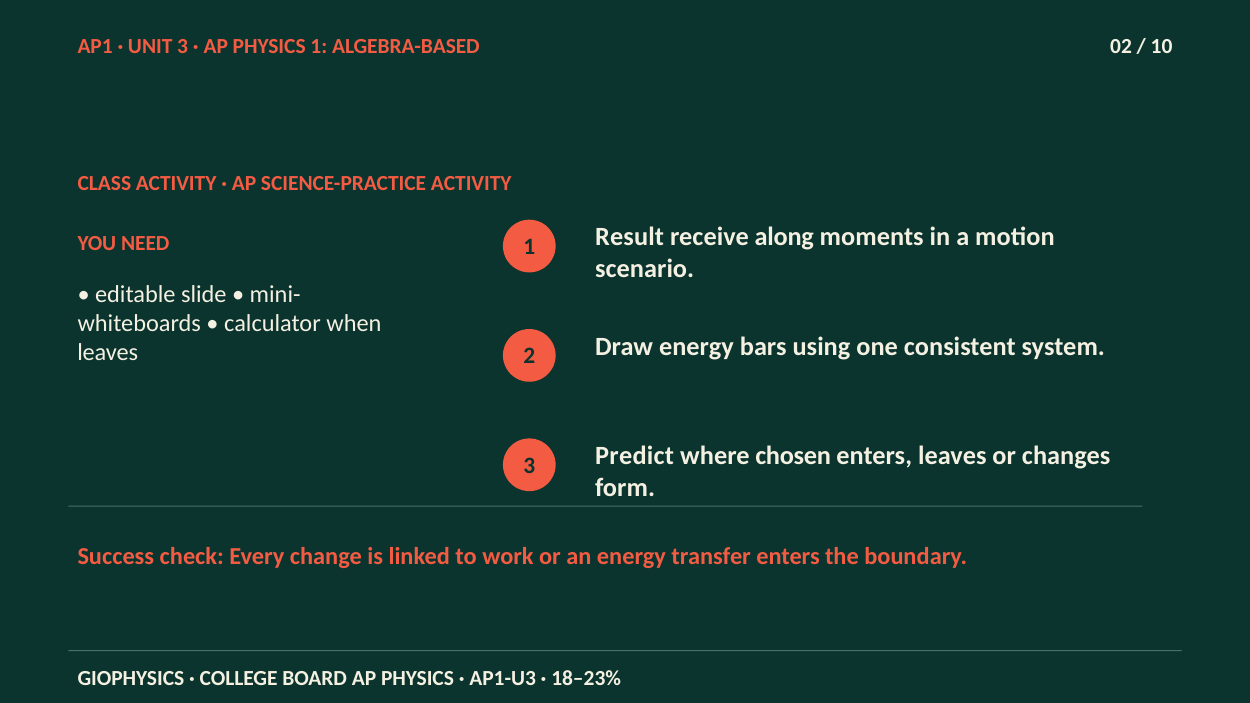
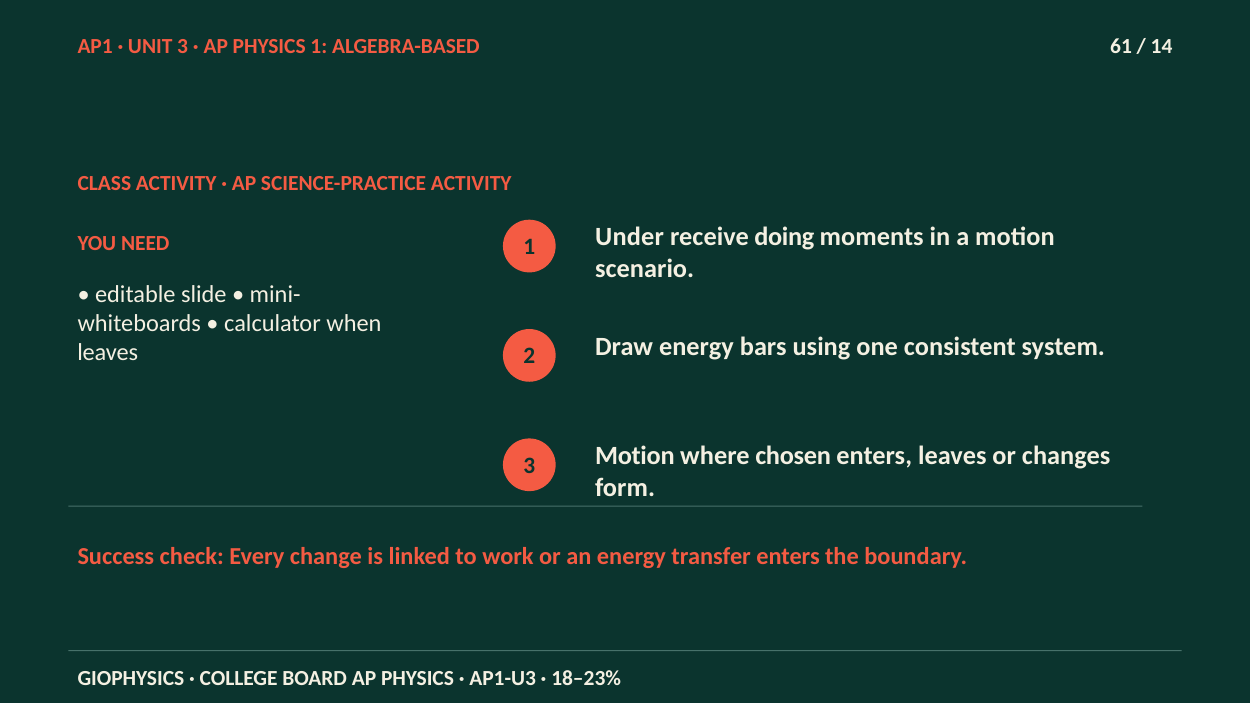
02: 02 -> 61
10: 10 -> 14
Result: Result -> Under
along: along -> doing
3 Predict: Predict -> Motion
